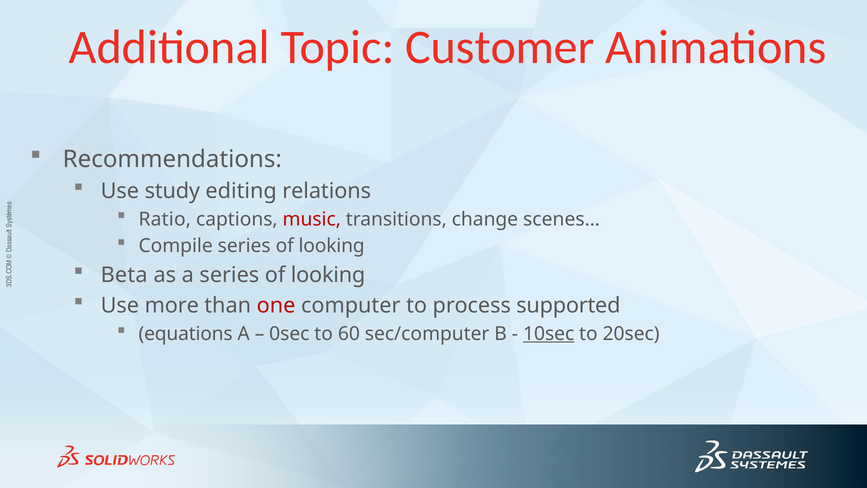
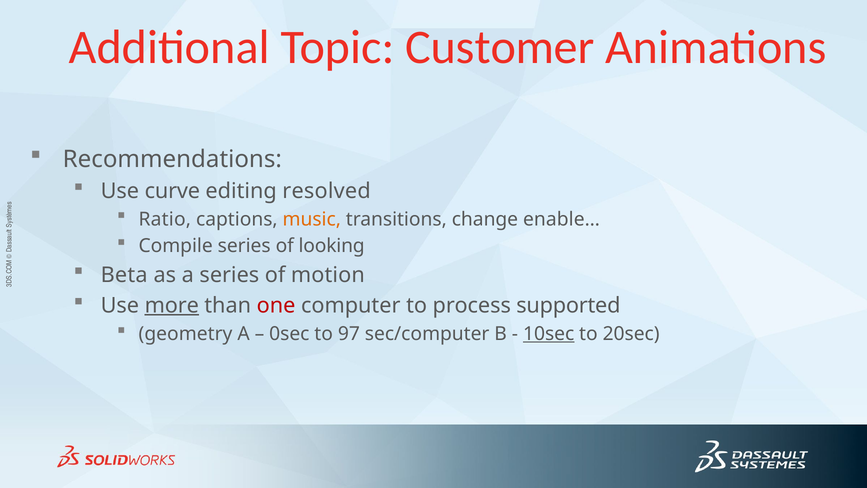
study: study -> curve
relations: relations -> resolved
music colour: red -> orange
scenes…: scenes… -> enable…
a series of looking: looking -> motion
more underline: none -> present
equations: equations -> geometry
60: 60 -> 97
